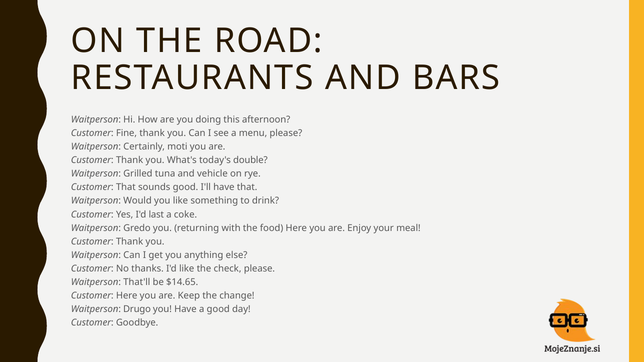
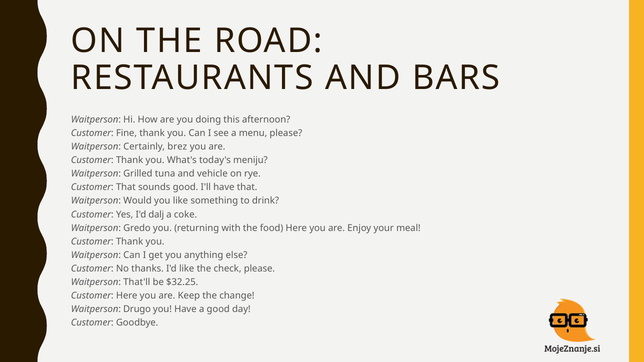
moti: moti -> brez
double: double -> meniju
last: last -> dalj
$14.65: $14.65 -> $32.25
